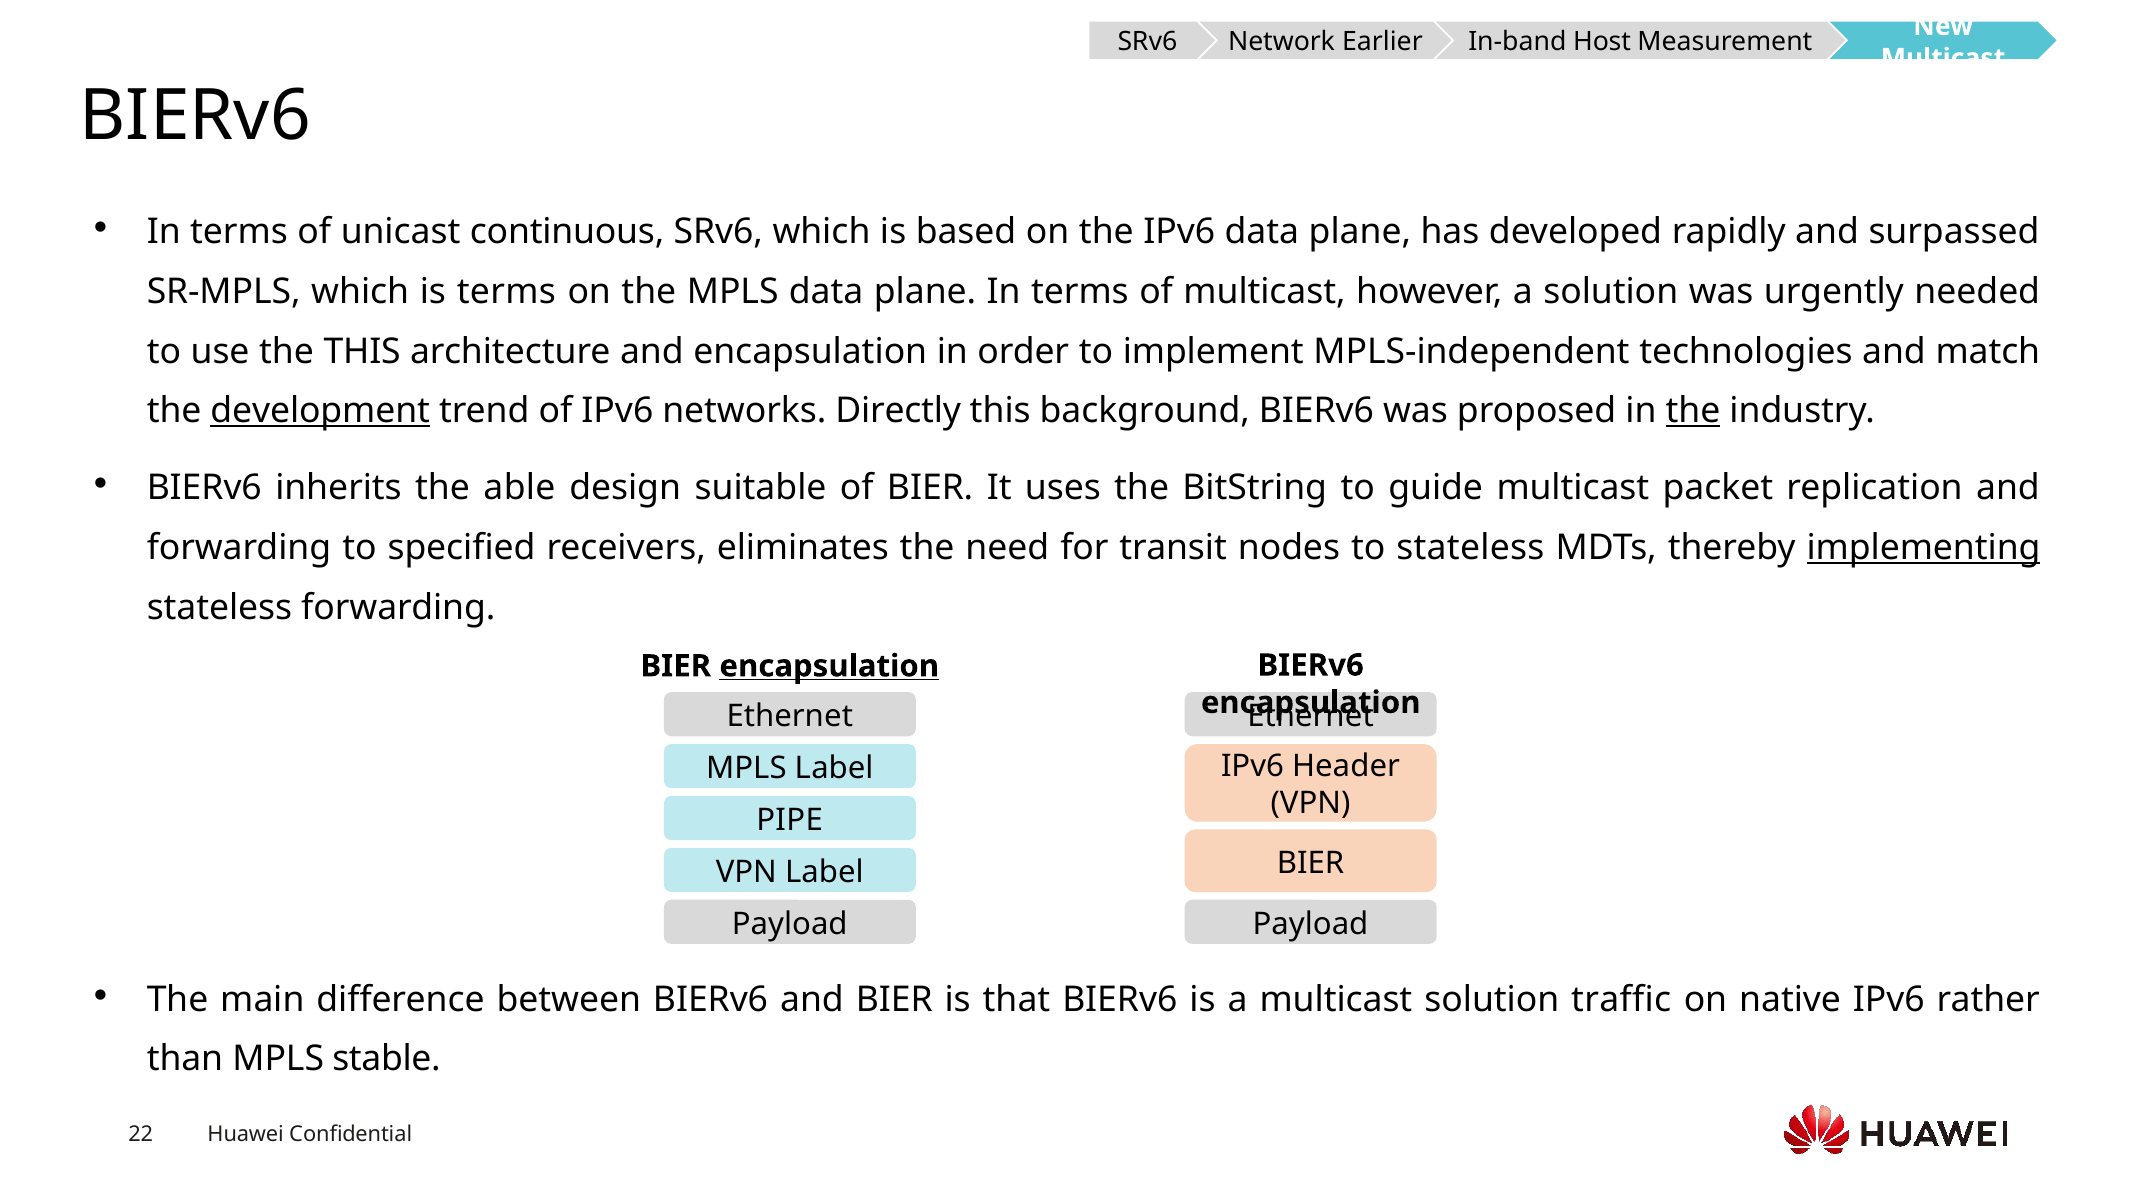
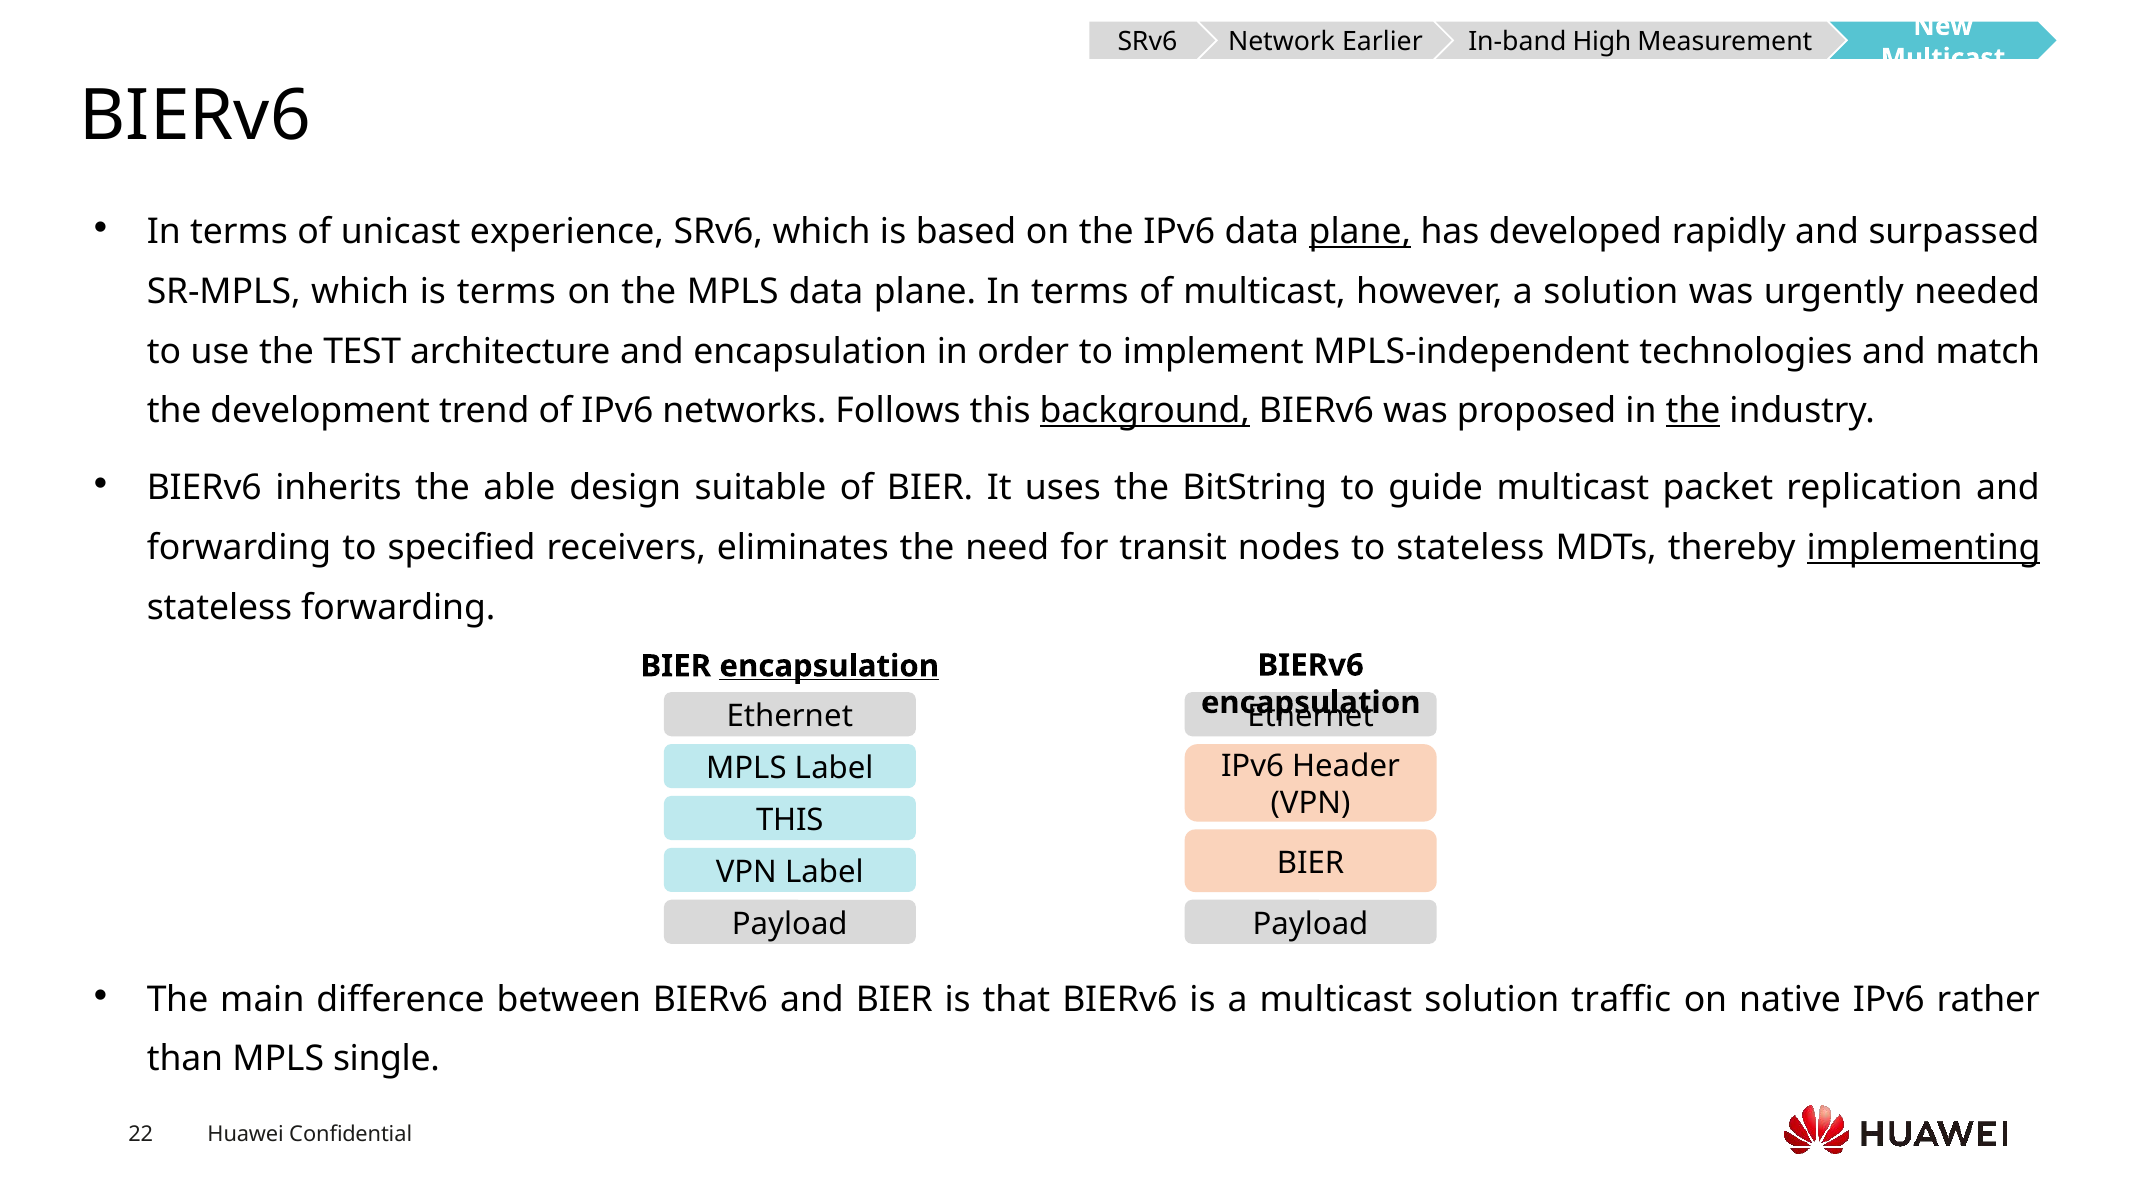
Host: Host -> High
continuous: continuous -> experience
plane at (1360, 232) underline: none -> present
the THIS: THIS -> TEST
development underline: present -> none
Directly: Directly -> Follows
background underline: none -> present
PIPE at (790, 820): PIPE -> THIS
stable: stable -> single
